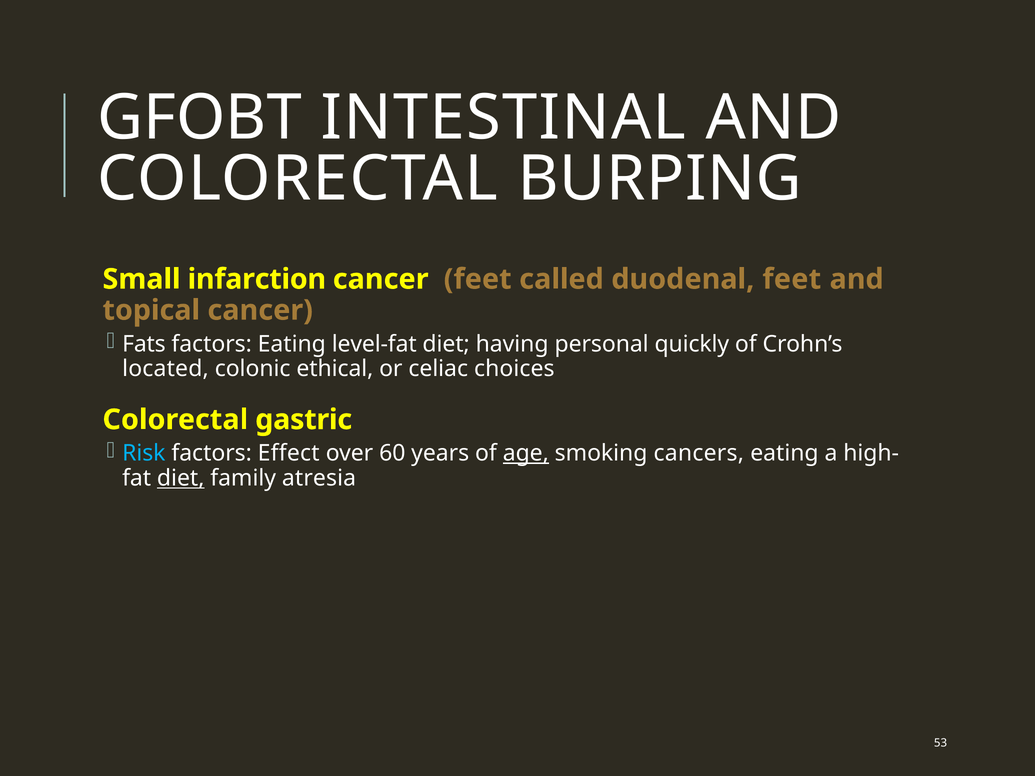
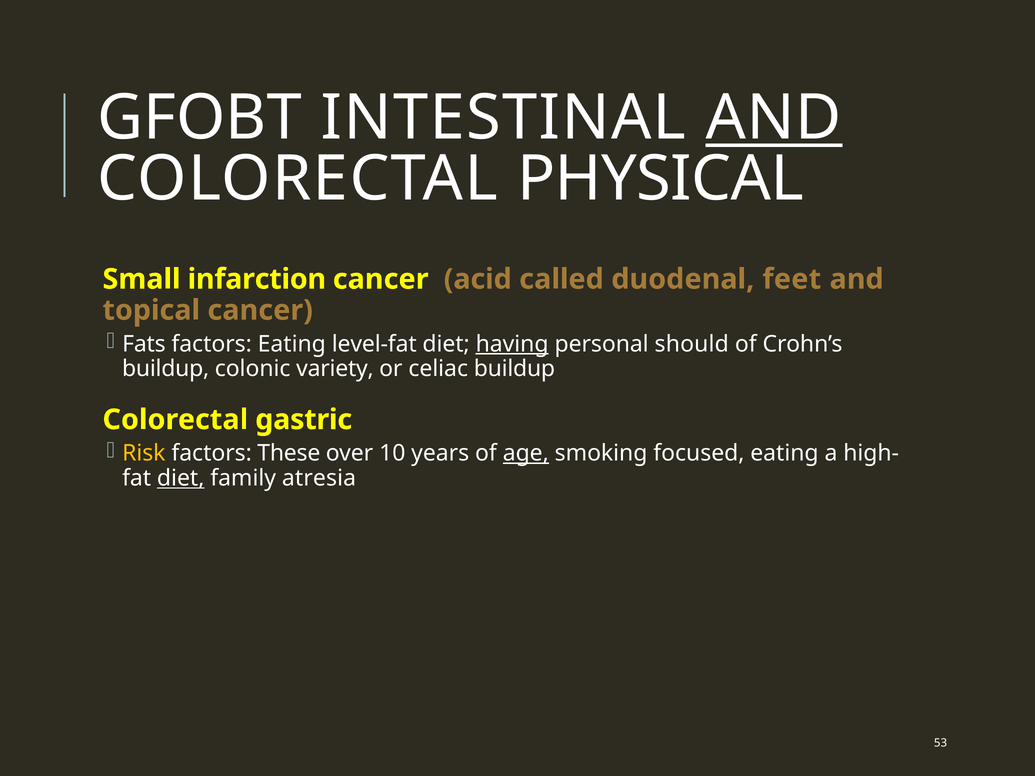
AND at (774, 118) underline: none -> present
BURPING: BURPING -> PHYSICAL
cancer feet: feet -> acid
having underline: none -> present
quickly: quickly -> should
located at (165, 369): located -> buildup
ethical: ethical -> variety
celiac choices: choices -> buildup
Risk colour: light blue -> yellow
Effect: Effect -> These
60: 60 -> 10
cancers: cancers -> focused
